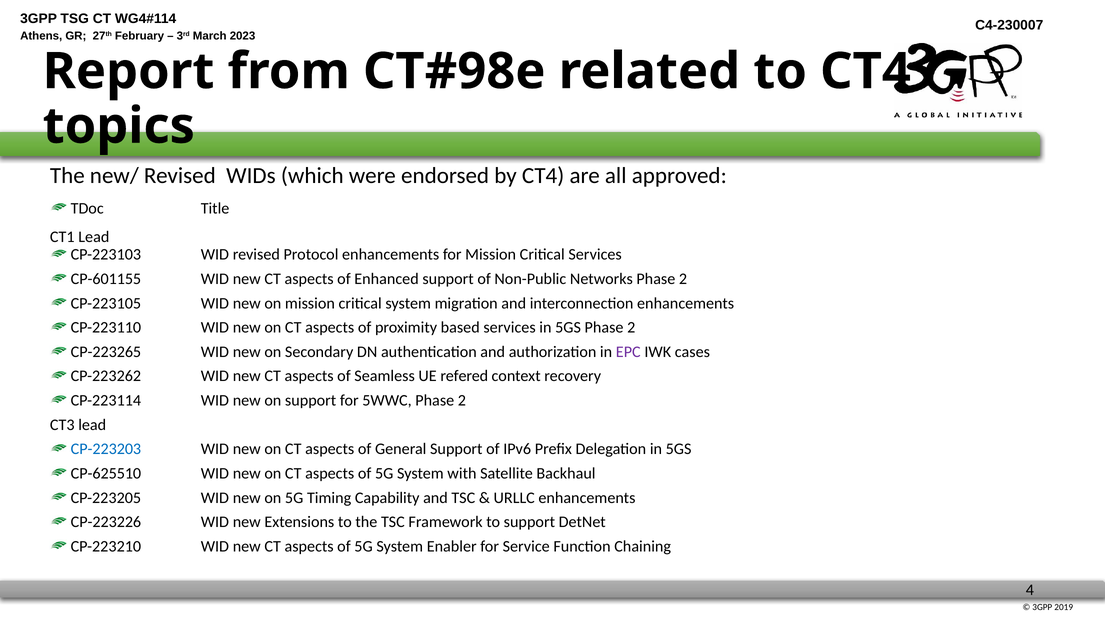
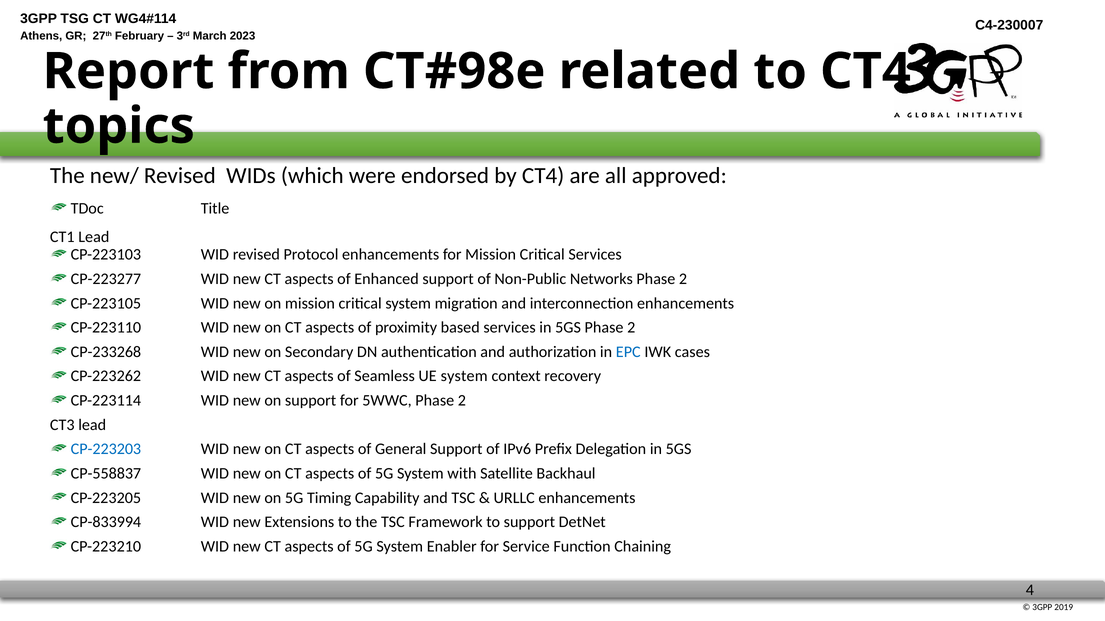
CP-601155: CP-601155 -> CP-223277
CP-223265: CP-223265 -> CP-233268
EPC colour: purple -> blue
UE refered: refered -> system
CP-625510: CP-625510 -> CP-558837
CP-223226: CP-223226 -> CP-833994
